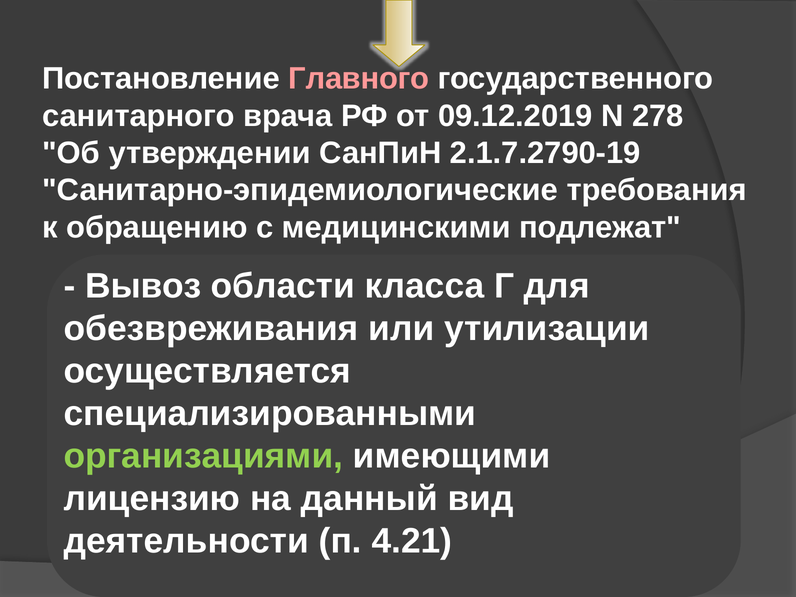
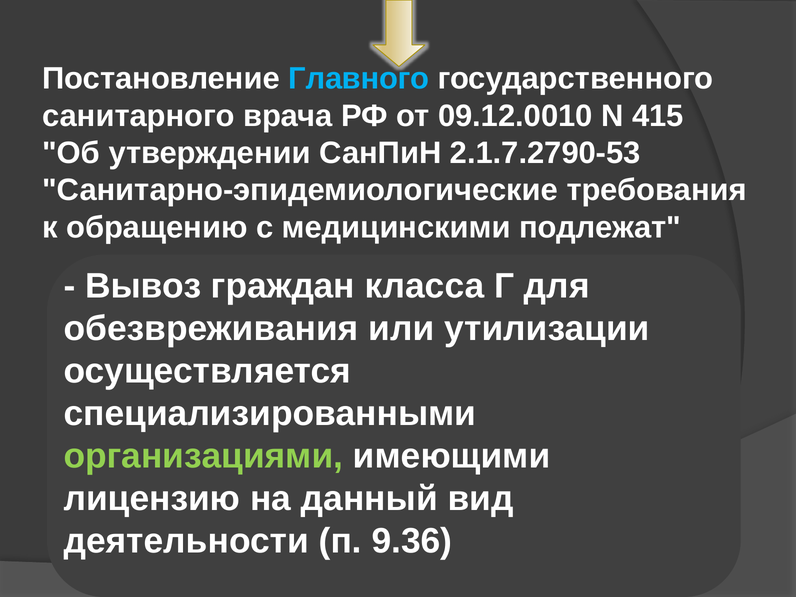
Главного colour: pink -> light blue
09.12.2019: 09.12.2019 -> 09.12.0010
278: 278 -> 415
2.1.7.2790-19: 2.1.7.2790-19 -> 2.1.7.2790-53
области: области -> граждан
4.21: 4.21 -> 9.36
